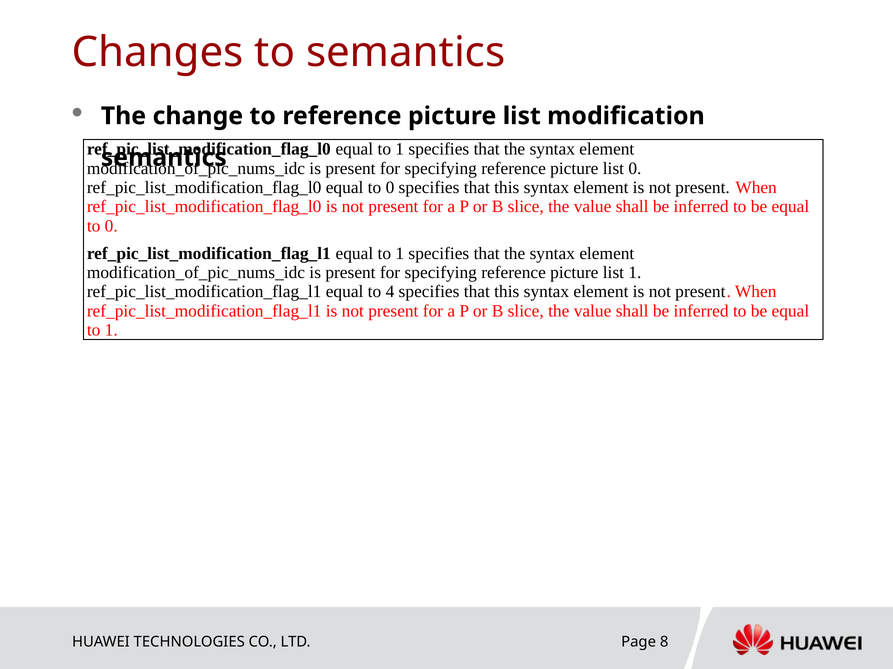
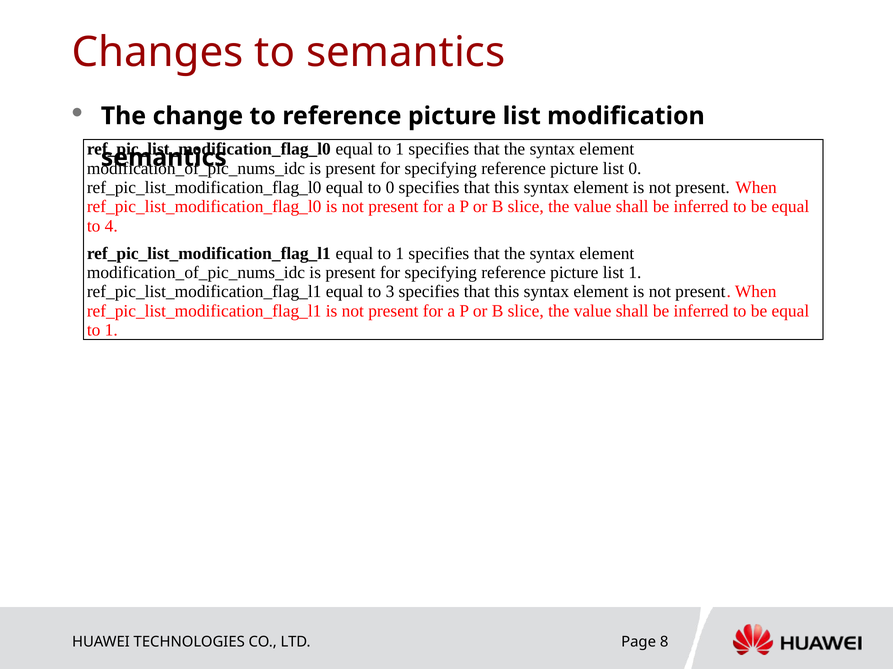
0 at (111, 226): 0 -> 4
4: 4 -> 3
